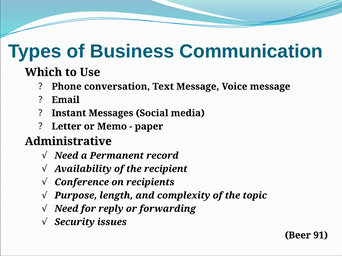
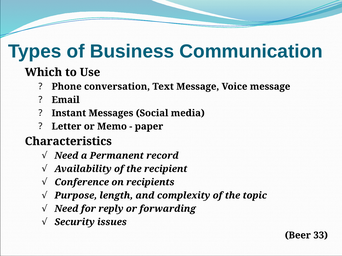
Administrative: Administrative -> Characteristics
91: 91 -> 33
